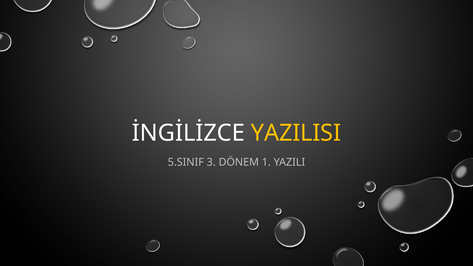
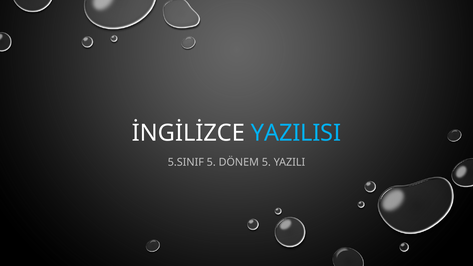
YAZILISI colour: yellow -> light blue
5.SINIF 3: 3 -> 5
DÖNEM 1: 1 -> 5
